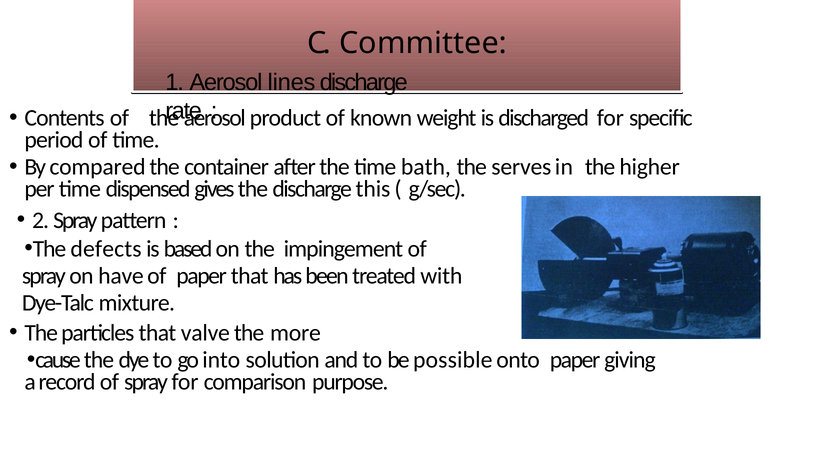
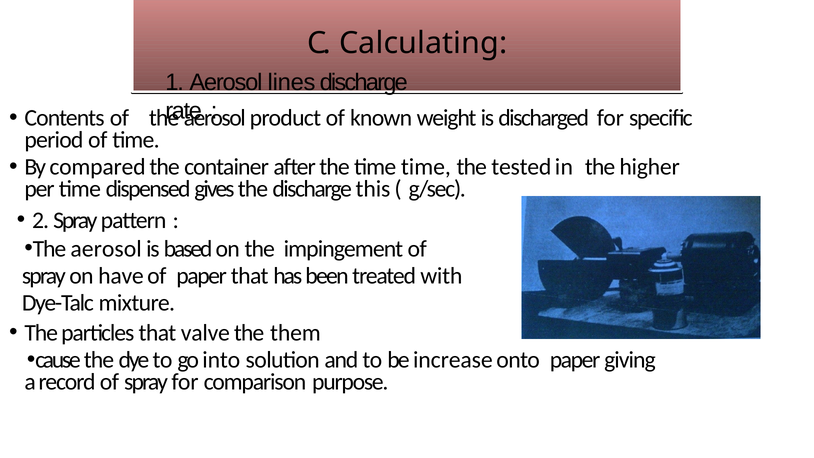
Committee: Committee -> Calculating
time bath: bath -> time
serves: serves -> tested
defects at (106, 249): defects -> aerosol
more: more -> them
possible: possible -> increase
